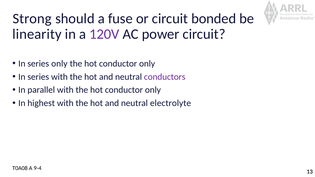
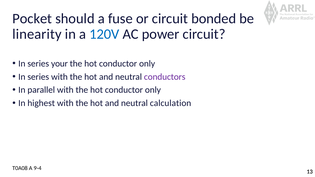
Strong: Strong -> Pocket
120V colour: purple -> blue
series only: only -> your
electrolyte: electrolyte -> calculation
